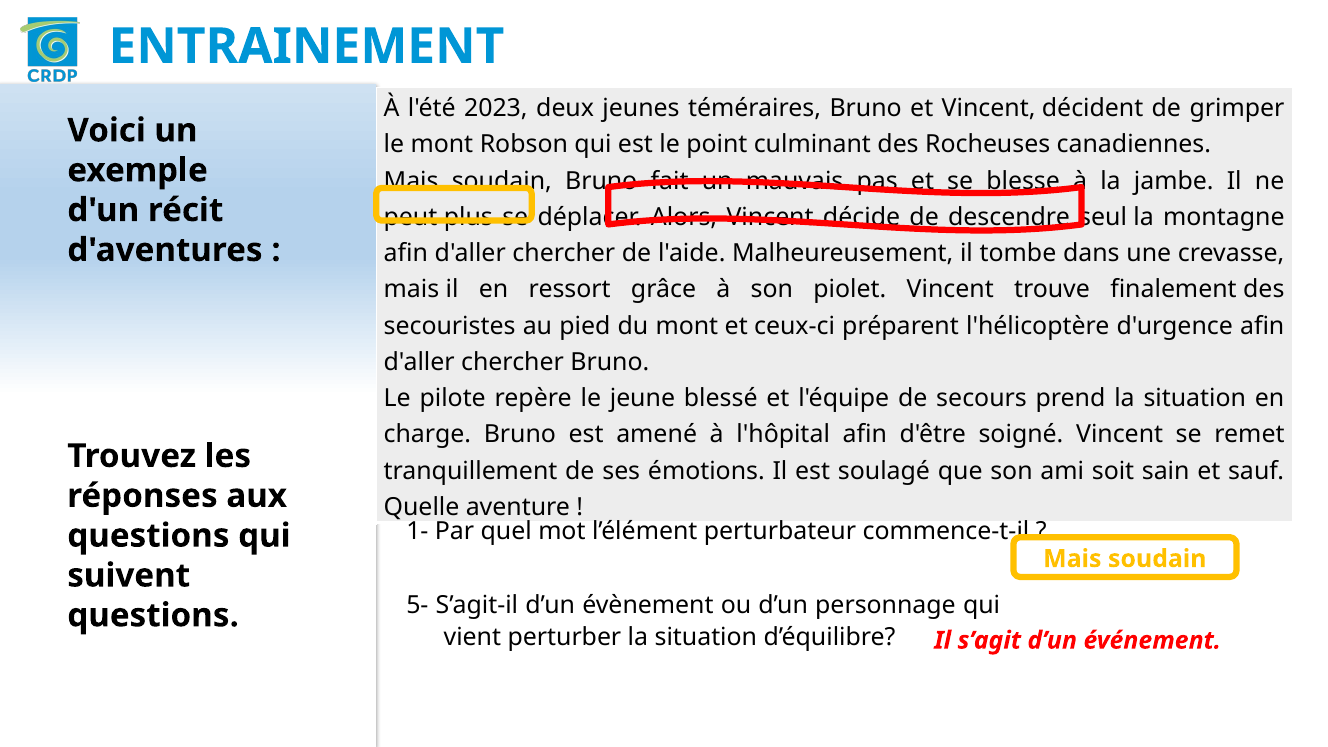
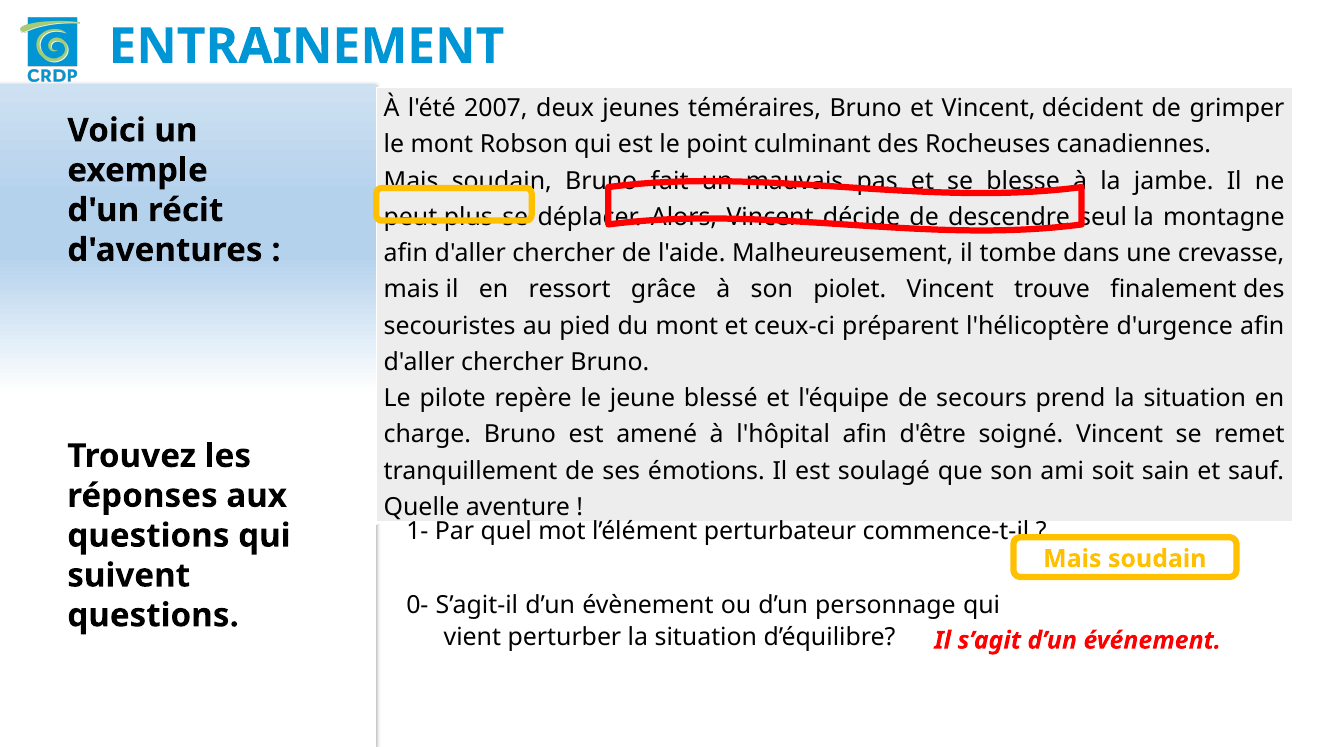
2023: 2023 -> 2007
5-: 5- -> 0-
